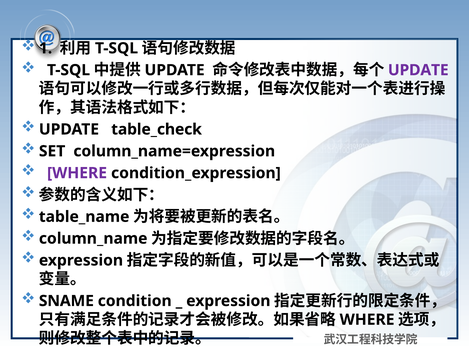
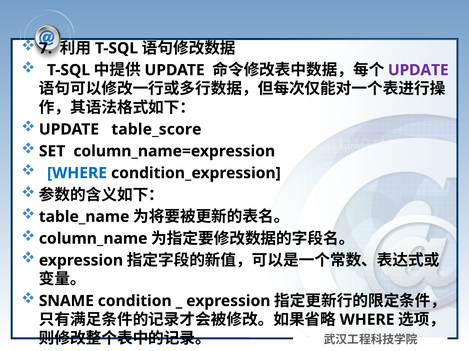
1: 1 -> 7
table_check: table_check -> table_score
WHERE at (77, 173) colour: purple -> blue
